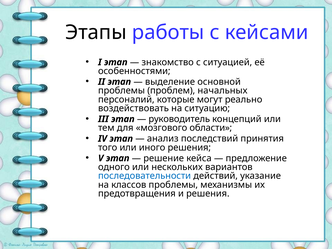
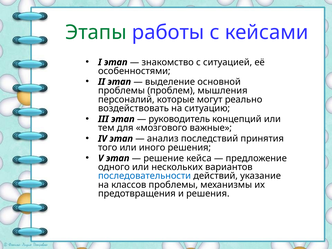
Этапы colour: black -> green
начальных: начальных -> мышления
области: области -> важные
